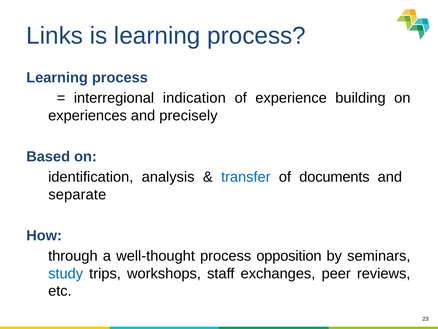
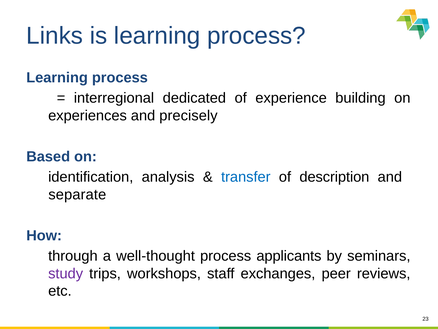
indication: indication -> dedicated
documents: documents -> description
opposition: opposition -> applicants
study colour: blue -> purple
